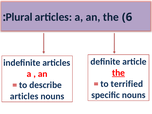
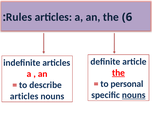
Plural: Plural -> Rules
terrified: terrified -> personal
nouns at (134, 95) underline: none -> present
